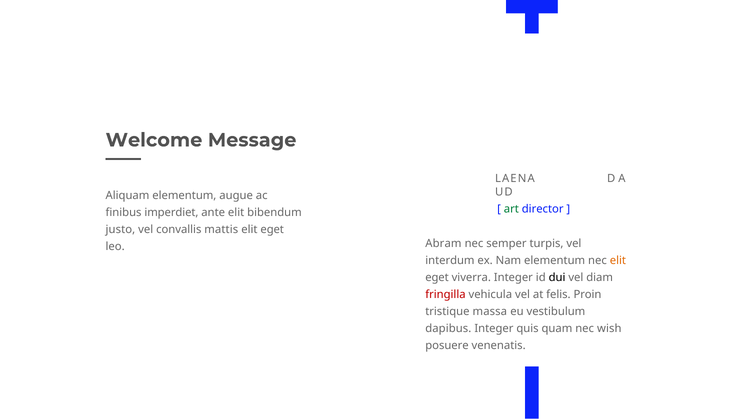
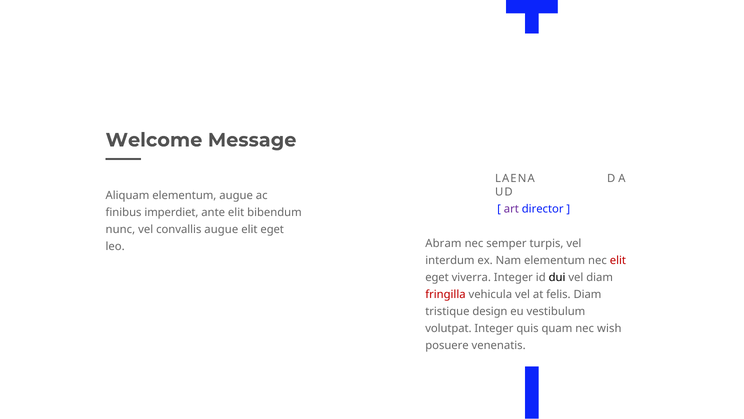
art colour: green -> purple
justo: justo -> nunc
convallis mattis: mattis -> augue
elit at (618, 260) colour: orange -> red
felis Proin: Proin -> Diam
massa: massa -> design
dapibus: dapibus -> volutpat
